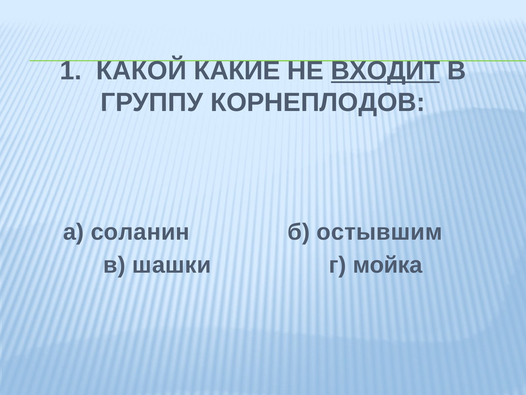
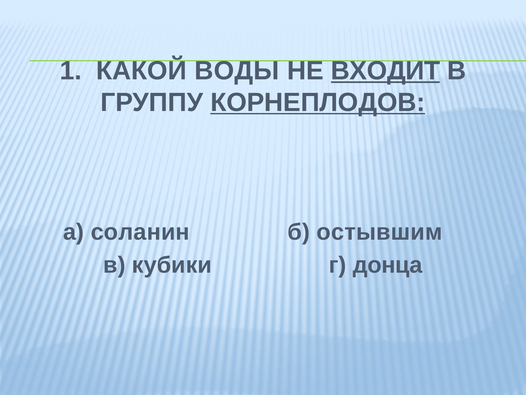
КАКИЕ: КАКИЕ -> ВОДЫ
КОРНЕПЛОДОВ underline: none -> present
шашки: шашки -> кубики
мойка: мойка -> донца
